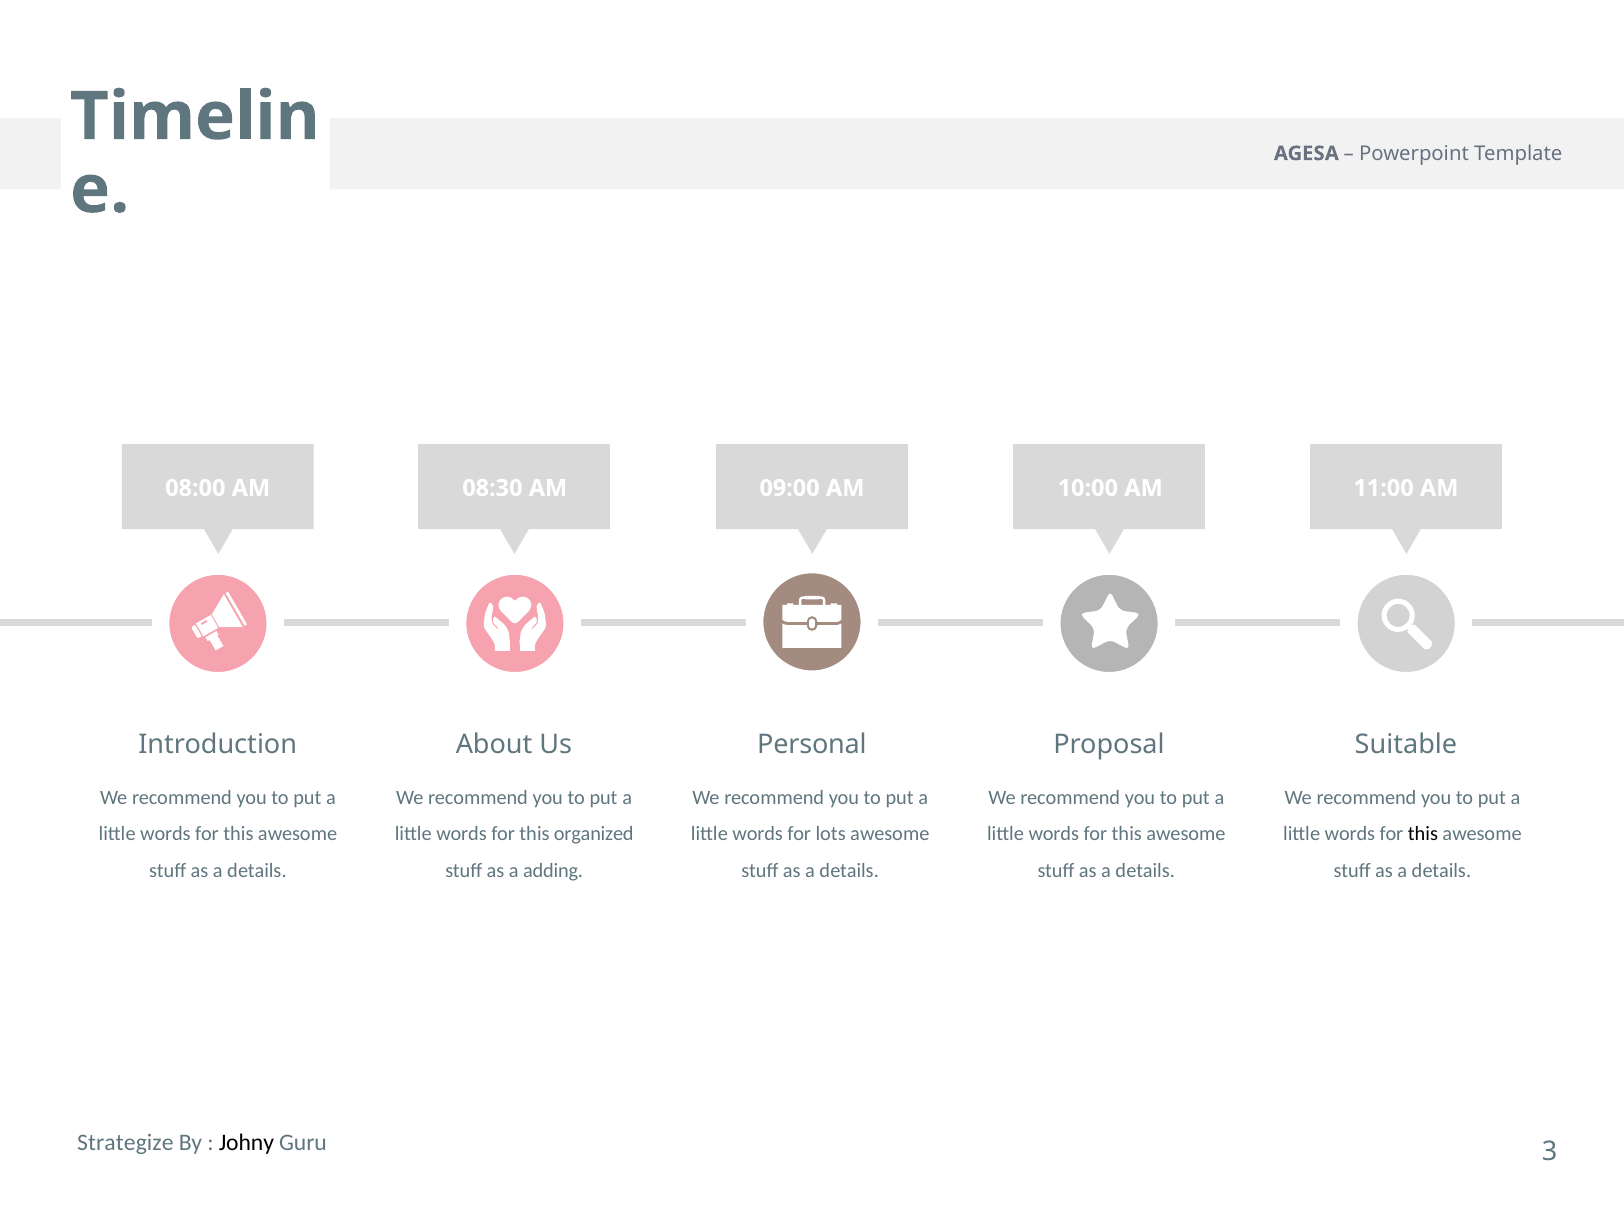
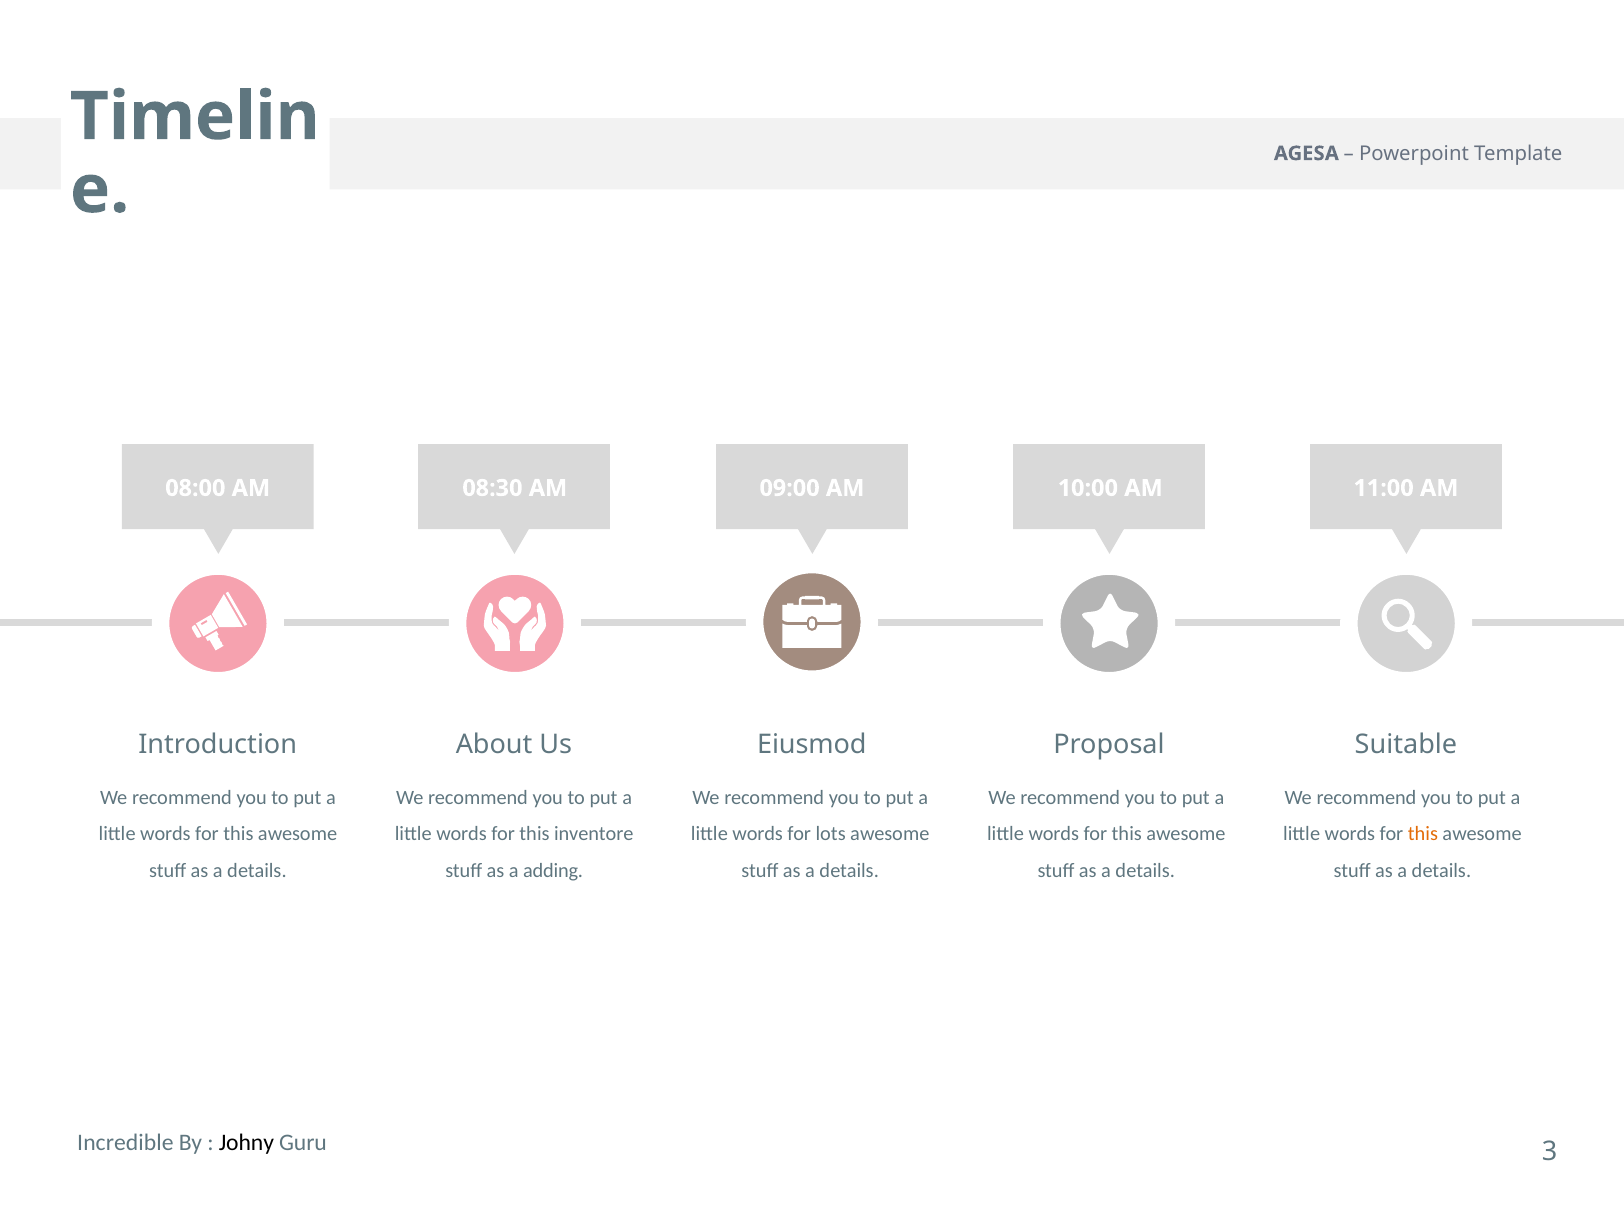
Personal: Personal -> Eiusmod
organized: organized -> inventore
this at (1423, 834) colour: black -> orange
Strategize: Strategize -> Incredible
